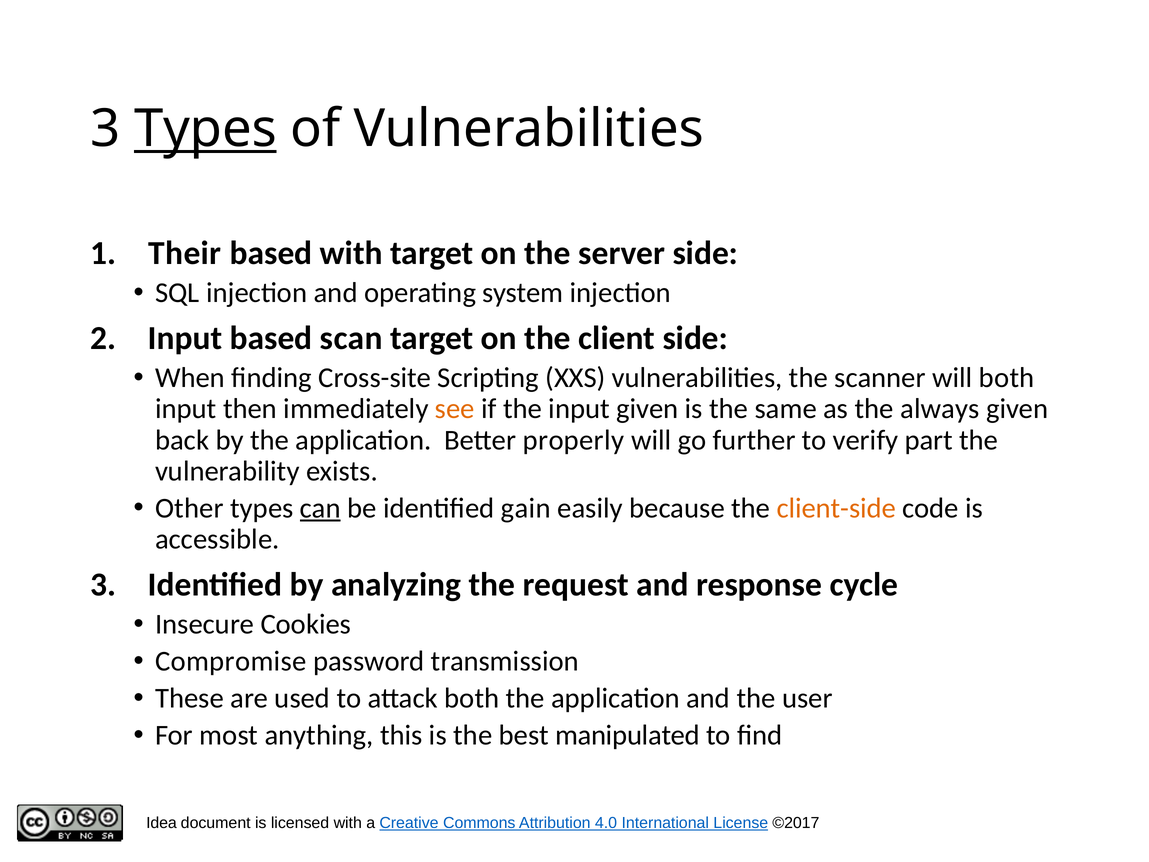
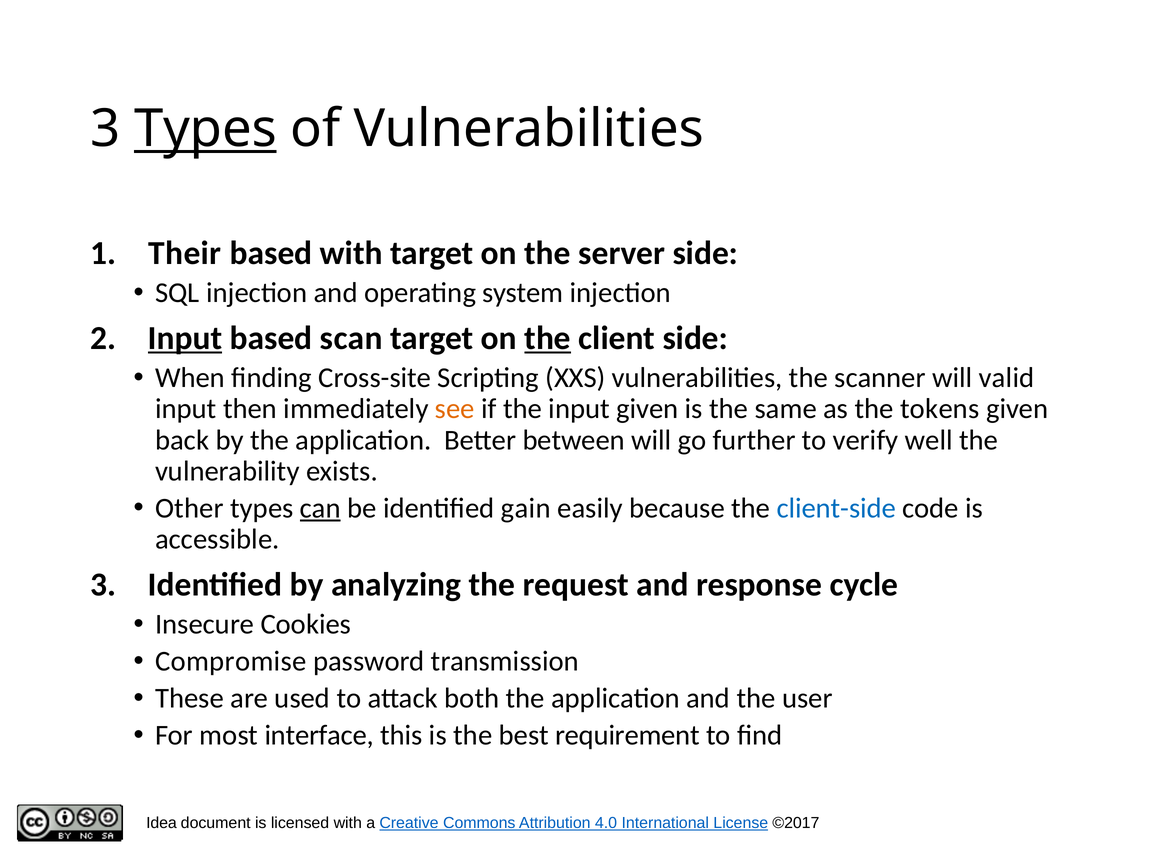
Input at (185, 338) underline: none -> present
the at (548, 338) underline: none -> present
will both: both -> valid
always: always -> tokens
properly: properly -> between
part: part -> well
client-side colour: orange -> blue
anything: anything -> interface
manipulated: manipulated -> requirement
